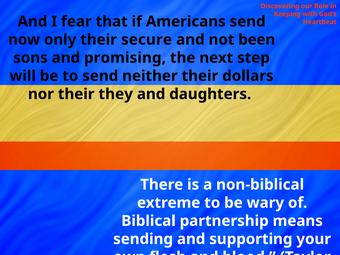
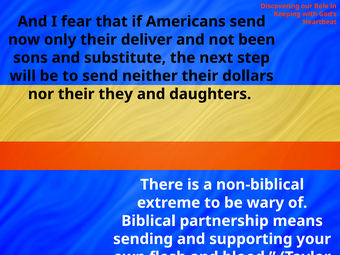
secure: secure -> deliver
promising: promising -> substitute
